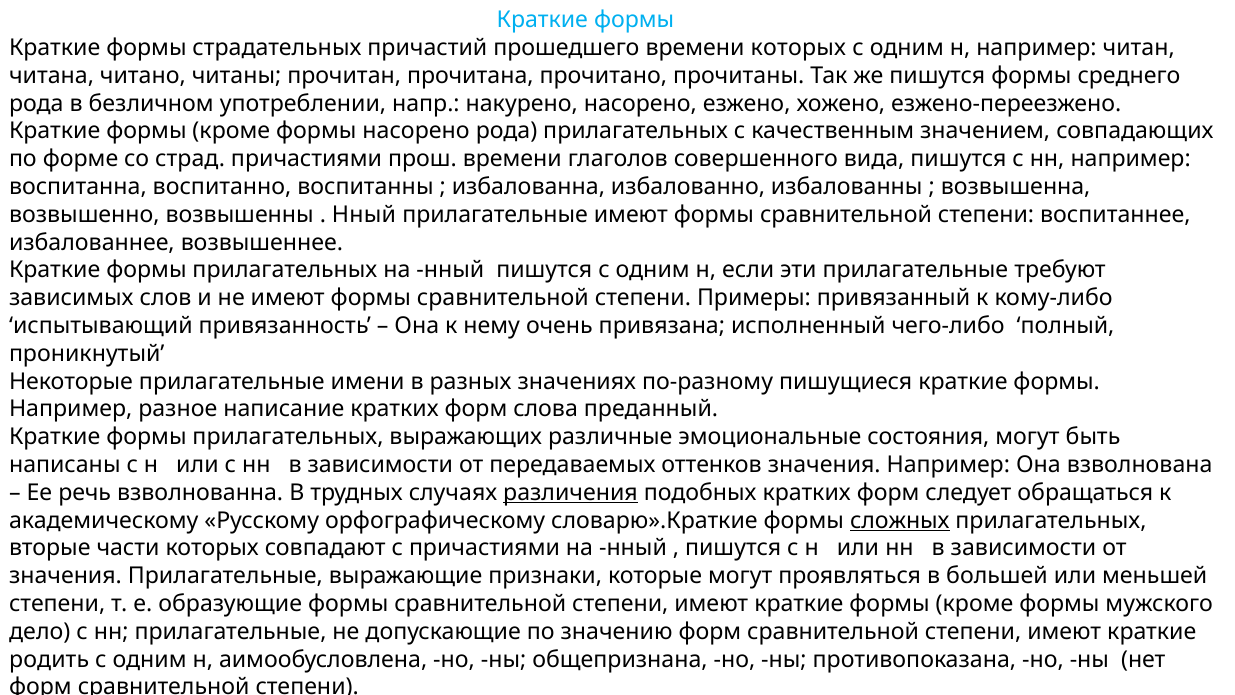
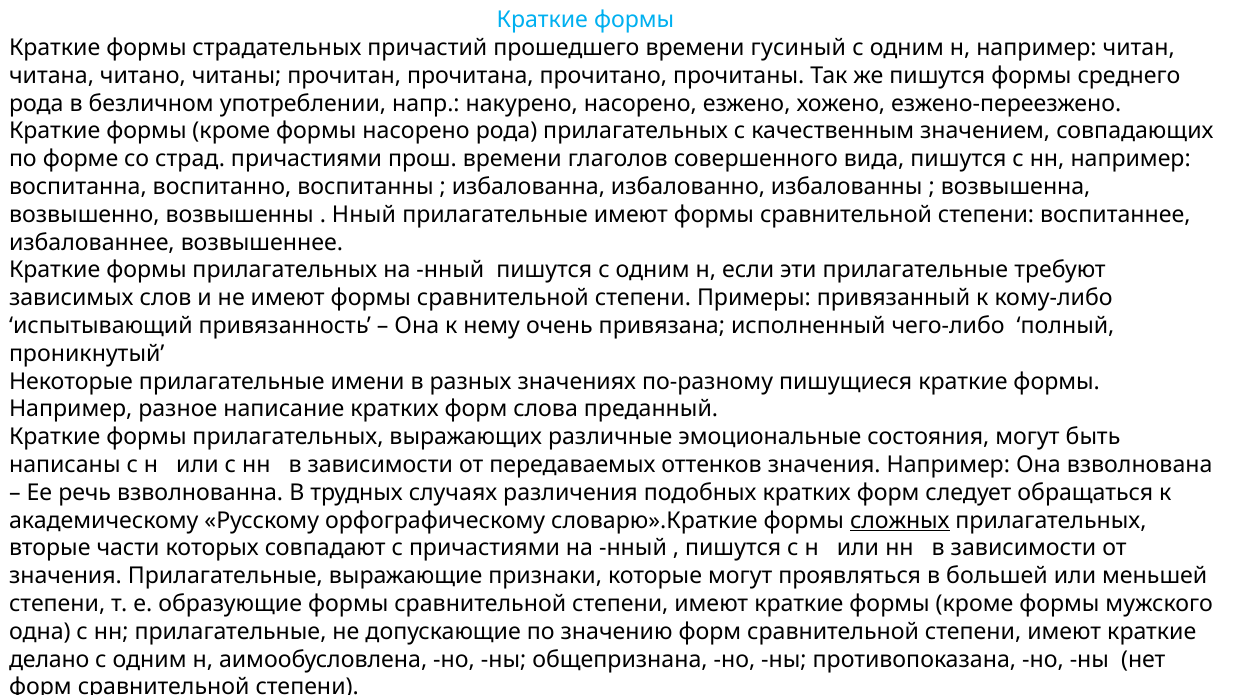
времени которых: которых -> гусиный
различения underline: present -> none
дело: дело -> одна
родить at (49, 659): родить -> делано
